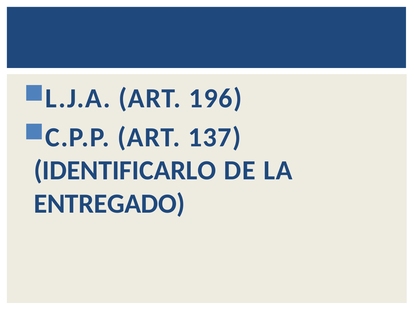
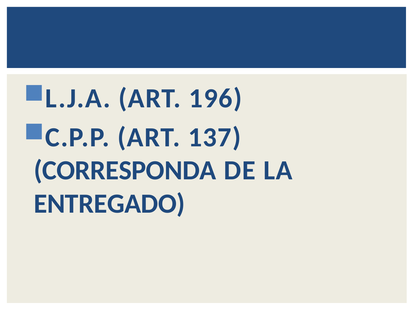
IDENTIFICARLO: IDENTIFICARLO -> CORRESPONDA
